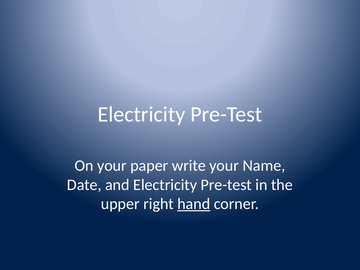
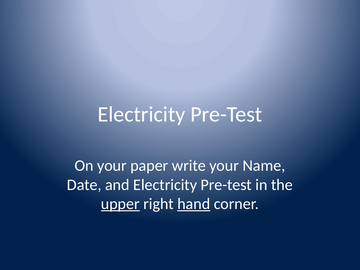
upper underline: none -> present
